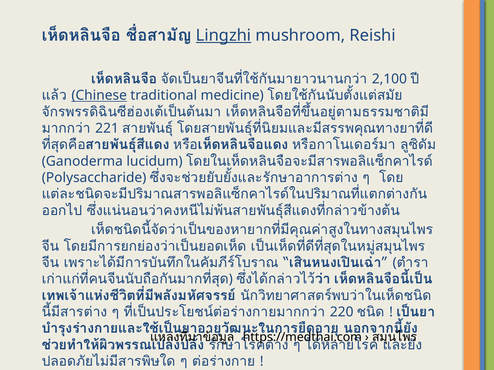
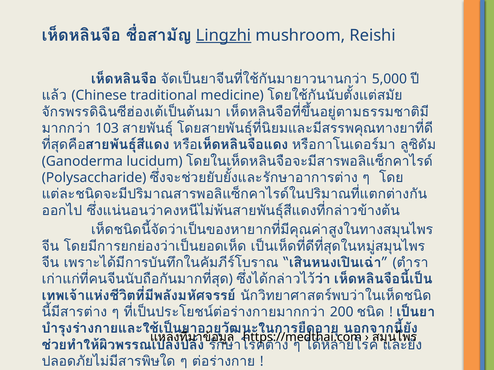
2,100: 2,100 -> 5,000
Chinese underline: present -> none
221: 221 -> 103
220: 220 -> 200
